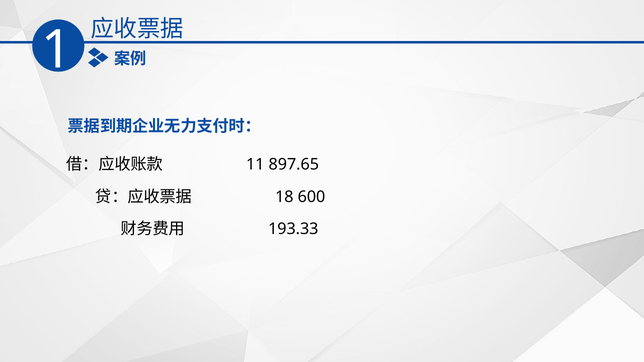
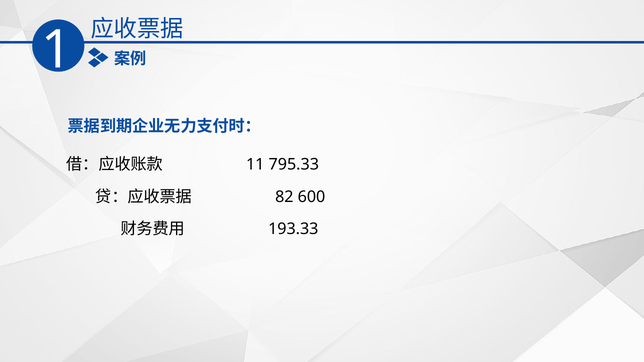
897.65: 897.65 -> 795.33
18: 18 -> 82
